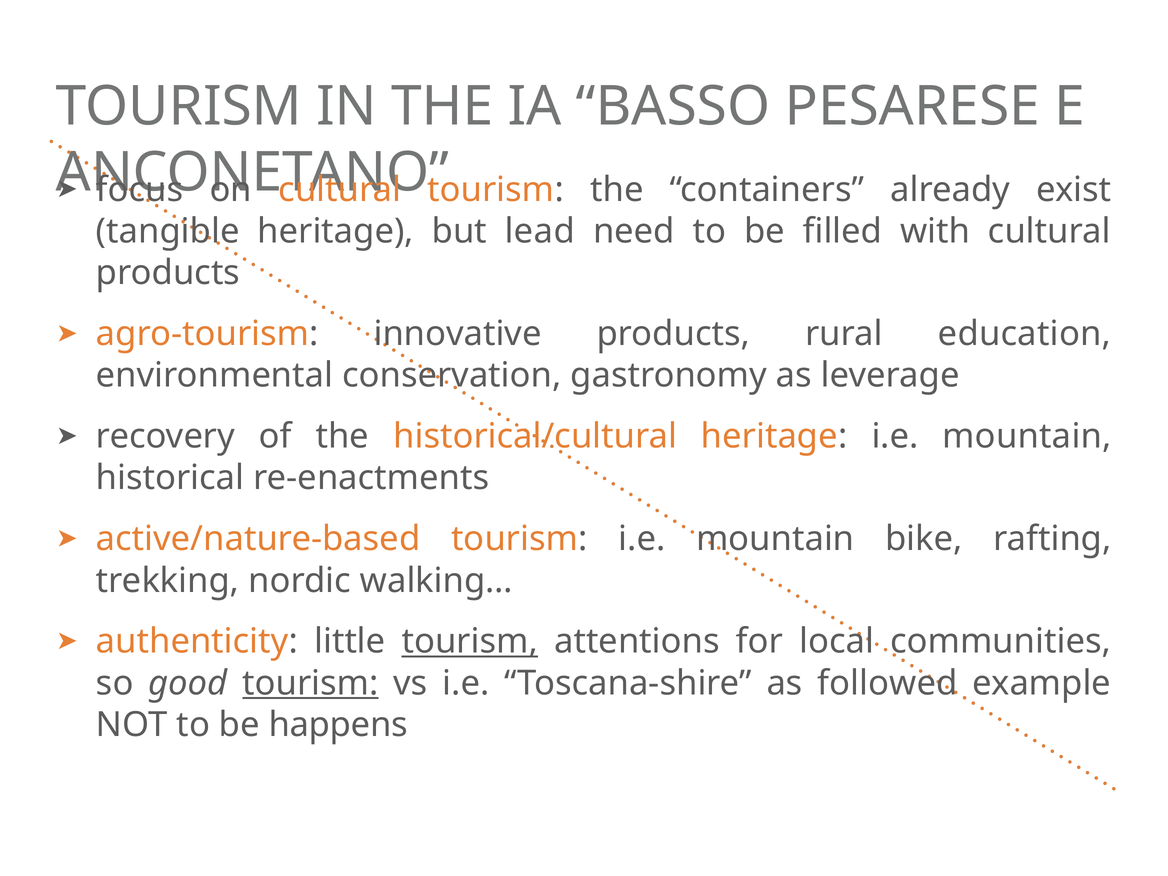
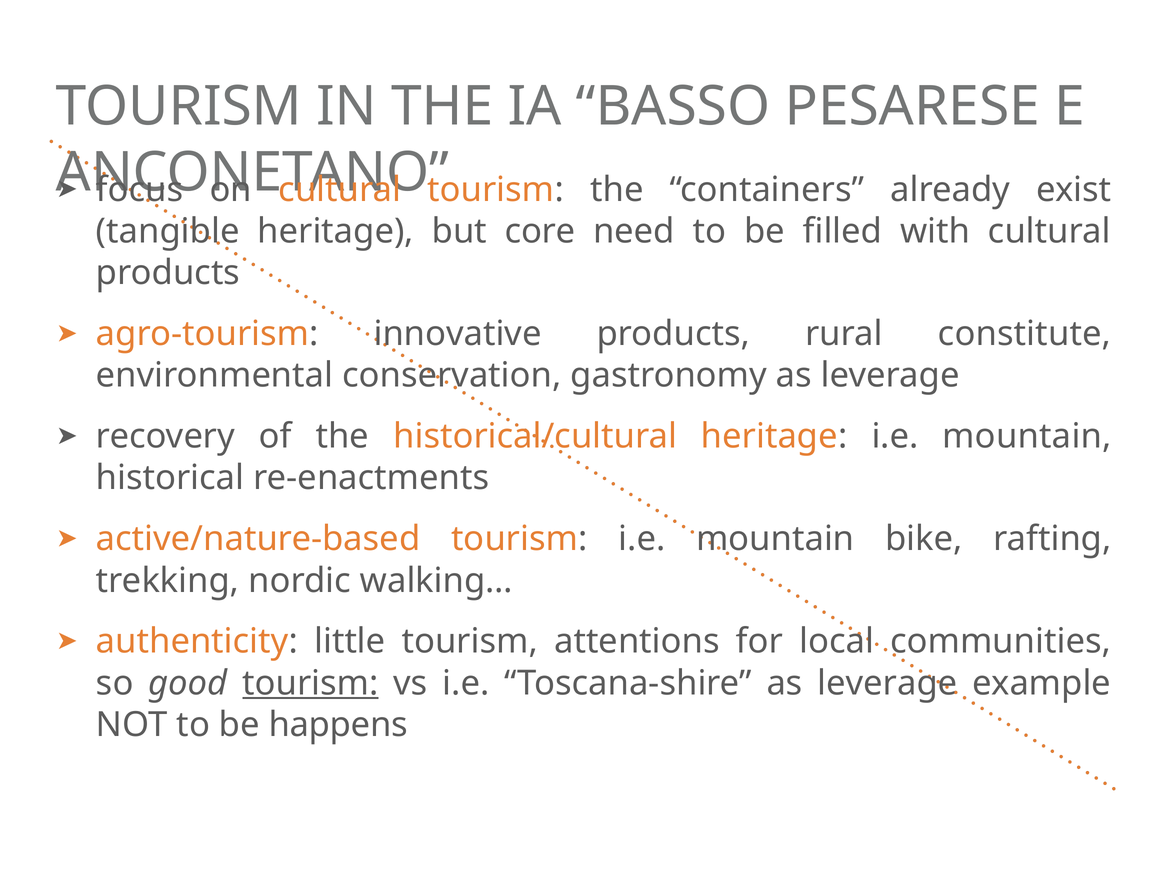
lead: lead -> core
education: education -> constitute
tourism at (470, 642) underline: present -> none
Toscana-shire as followed: followed -> leverage
